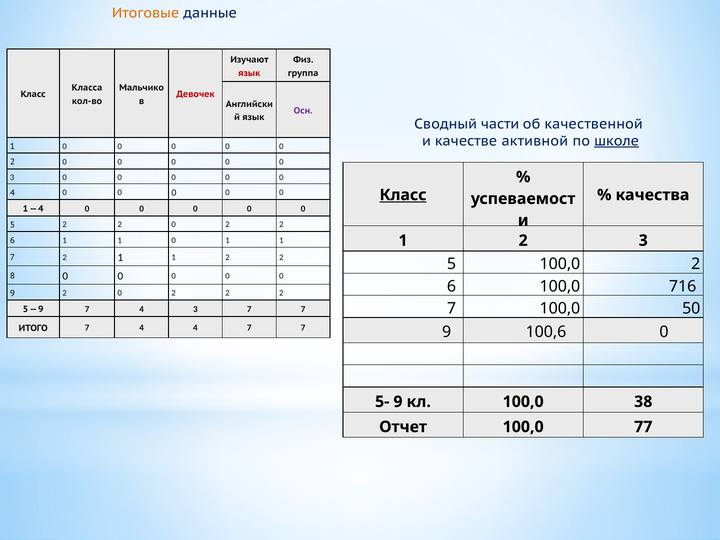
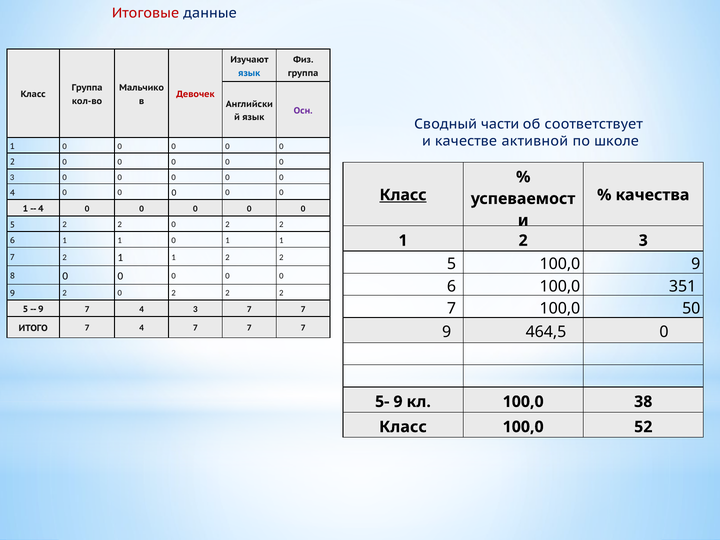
Итоговые colour: orange -> red
язык at (249, 73) colour: red -> blue
Класса at (87, 88): Класса -> Группа
качественной: качественной -> соответствует
школе underline: present -> none
100,0 2: 2 -> 9
716: 716 -> 351
4 4: 4 -> 7
100,6: 100,6 -> 464,5
Отчет at (403, 427): Отчет -> Класс
77: 77 -> 52
